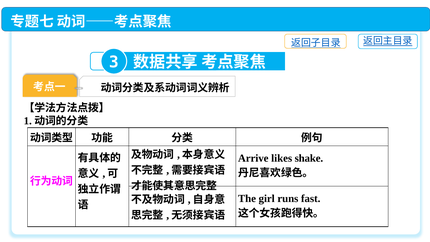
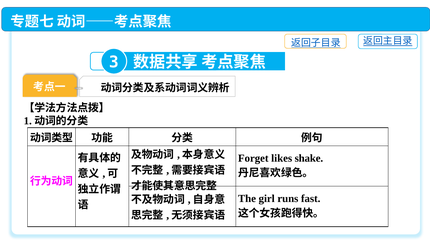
Arrive: Arrive -> Forget
